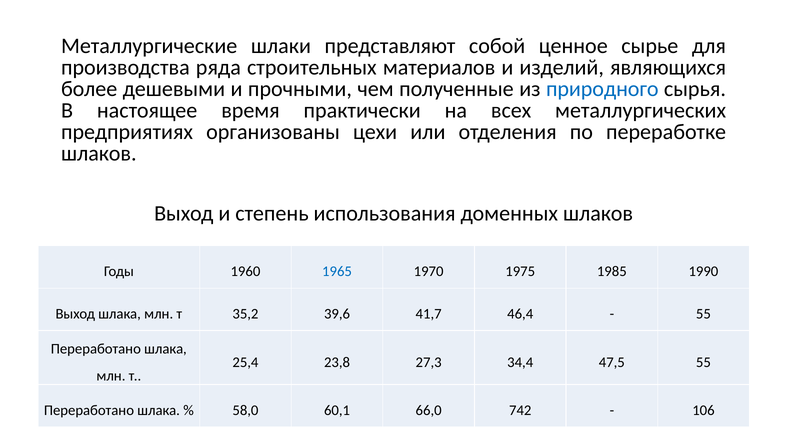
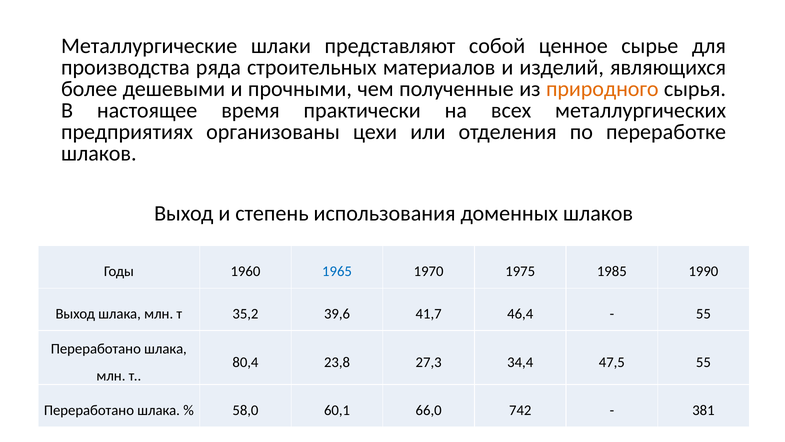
природного colour: blue -> orange
25,4: 25,4 -> 80,4
106: 106 -> 381
